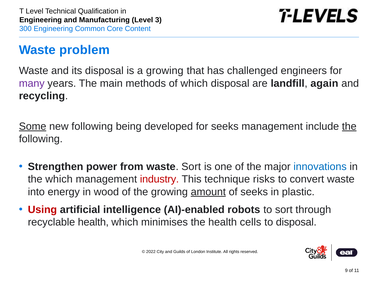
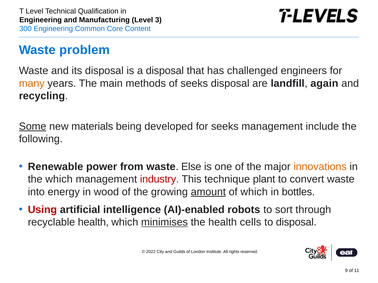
a growing: growing -> disposal
many colour: purple -> orange
of which: which -> seeks
new following: following -> materials
the at (349, 127) underline: present -> none
Strengthen: Strengthen -> Renewable
waste Sort: Sort -> Else
innovations colour: blue -> orange
risks: risks -> plant
of seeks: seeks -> which
plastic: plastic -> bottles
minimises underline: none -> present
